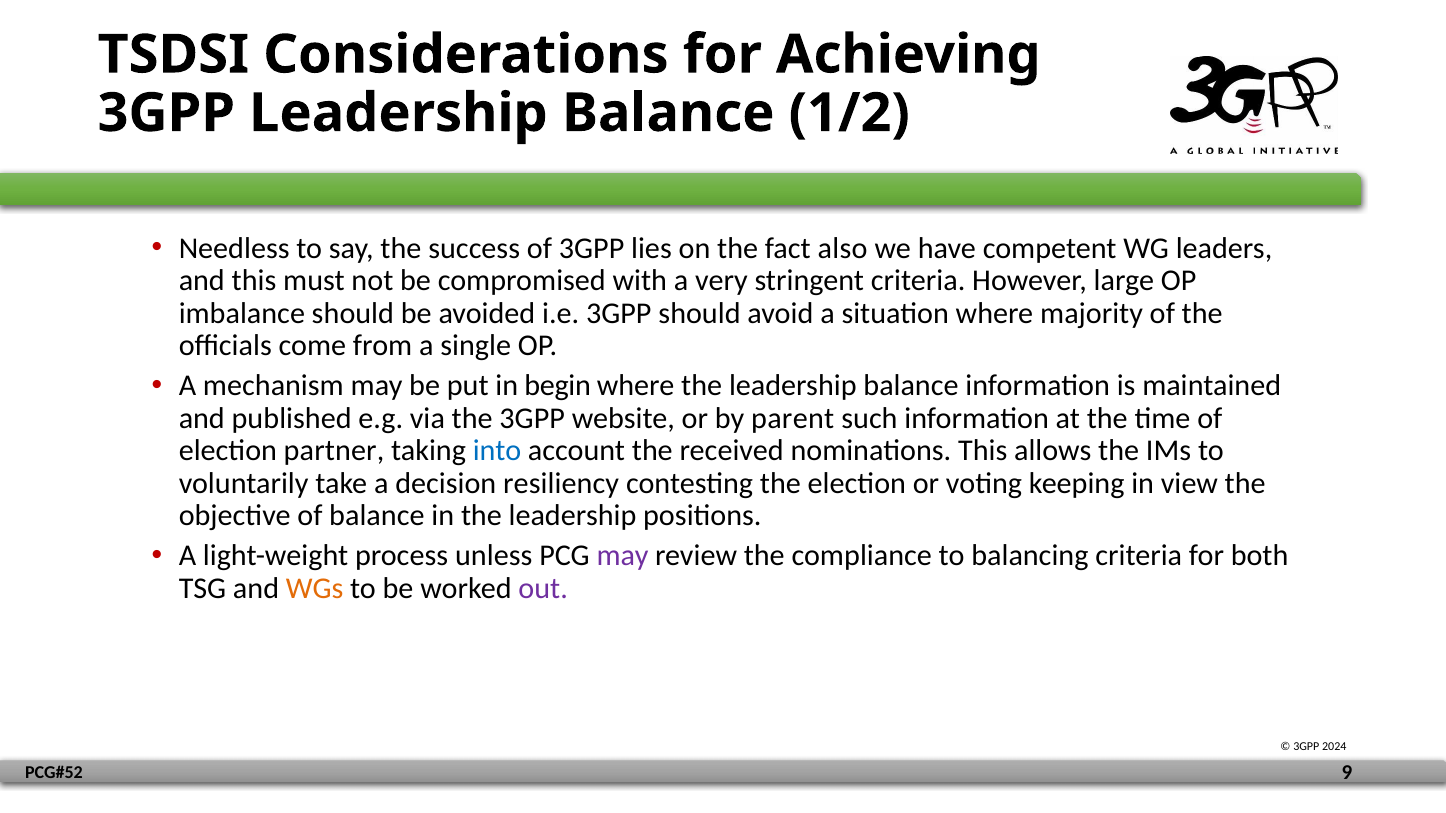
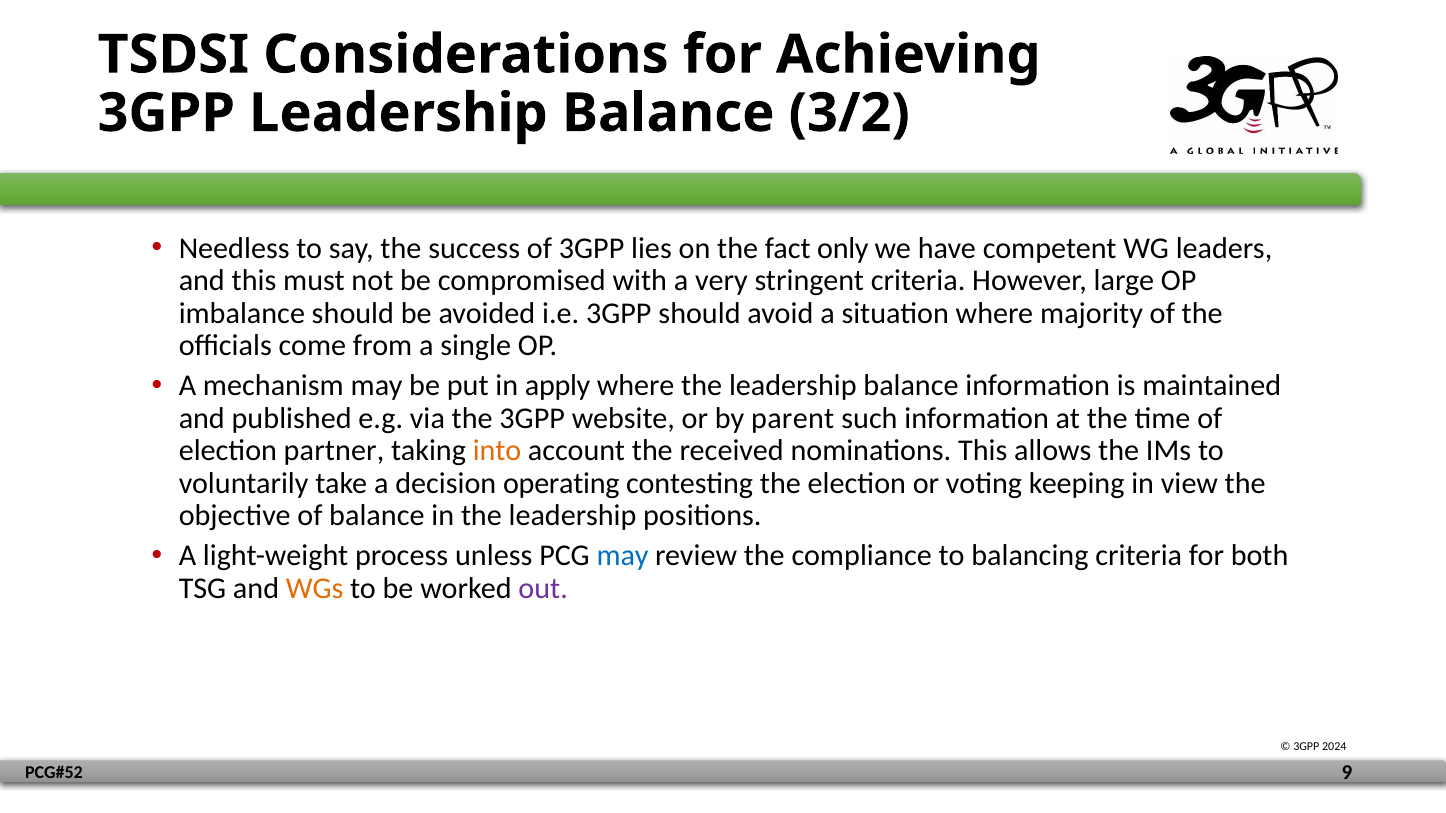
1/2: 1/2 -> 3/2
also: also -> only
begin: begin -> apply
into colour: blue -> orange
resiliency: resiliency -> operating
may at (623, 556) colour: purple -> blue
